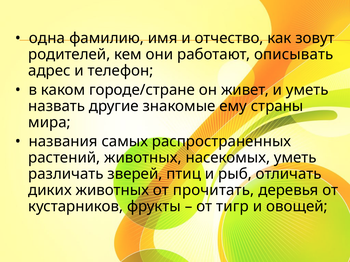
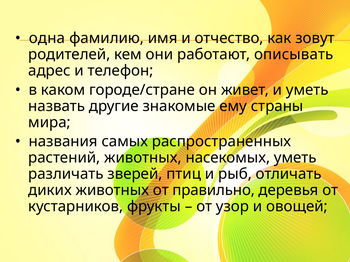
прочитать: прочитать -> правильно
тигр: тигр -> узор
